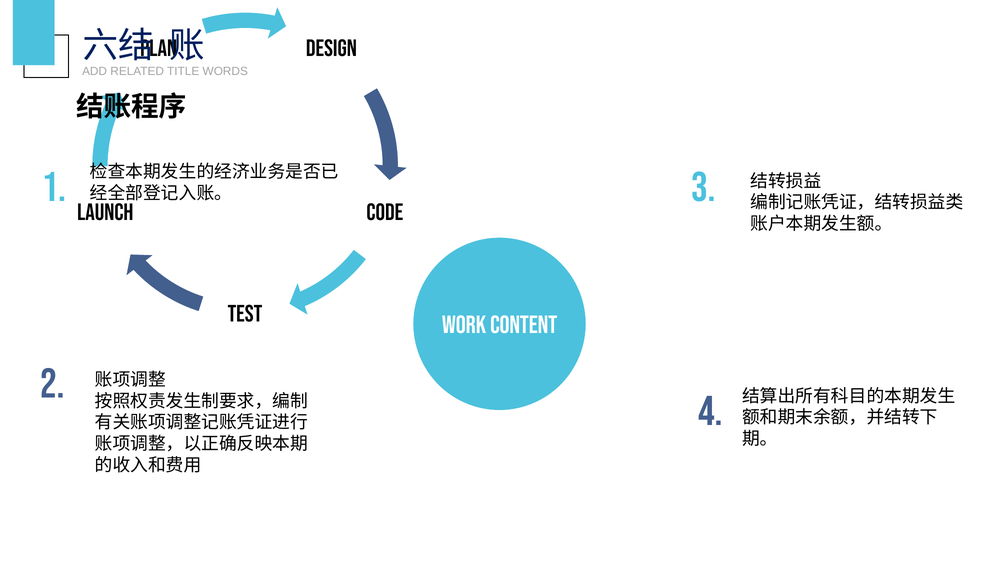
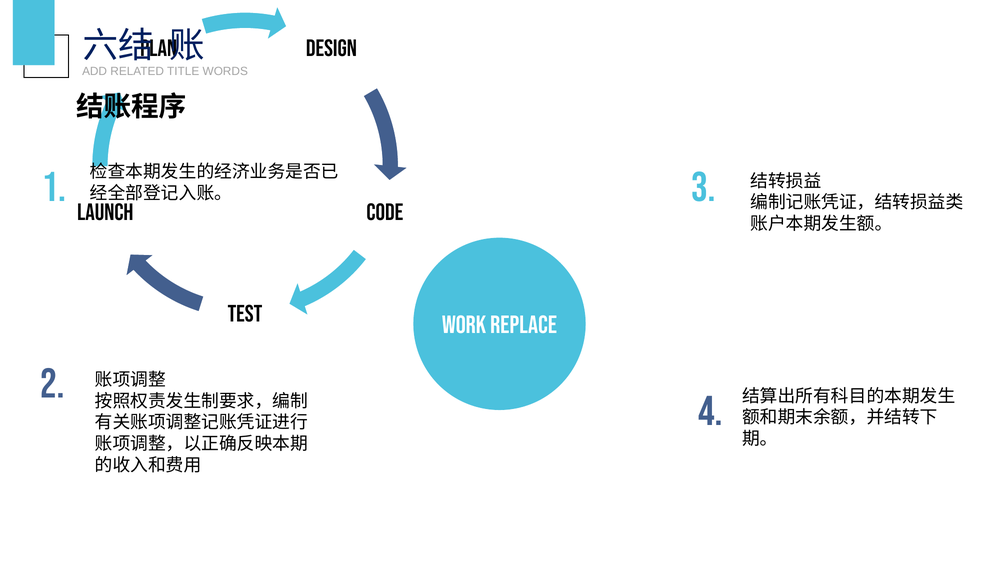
content: content -> replace
